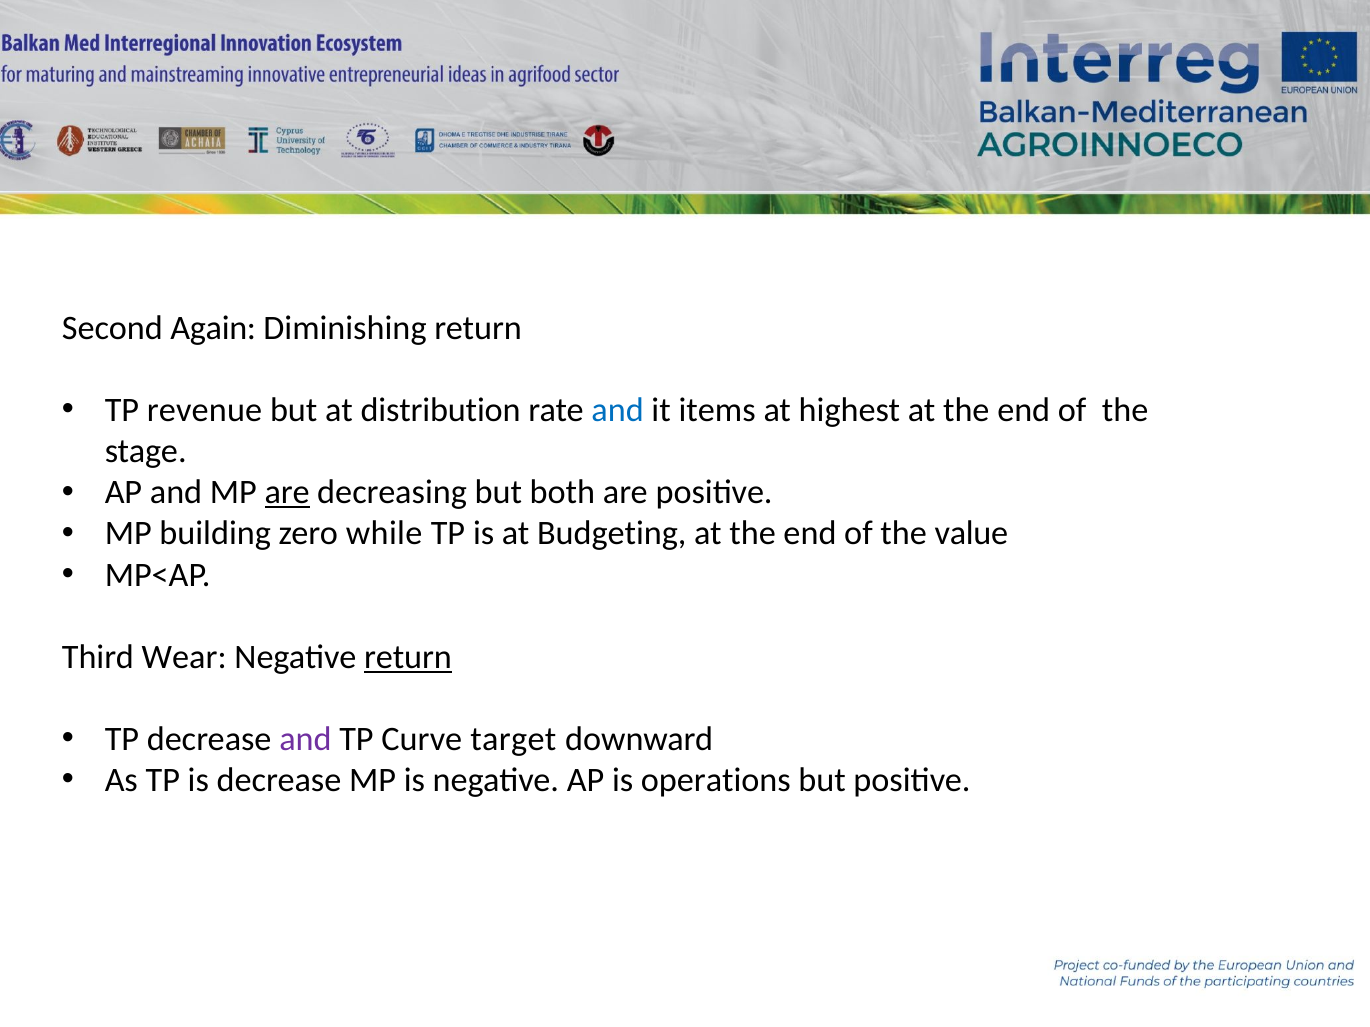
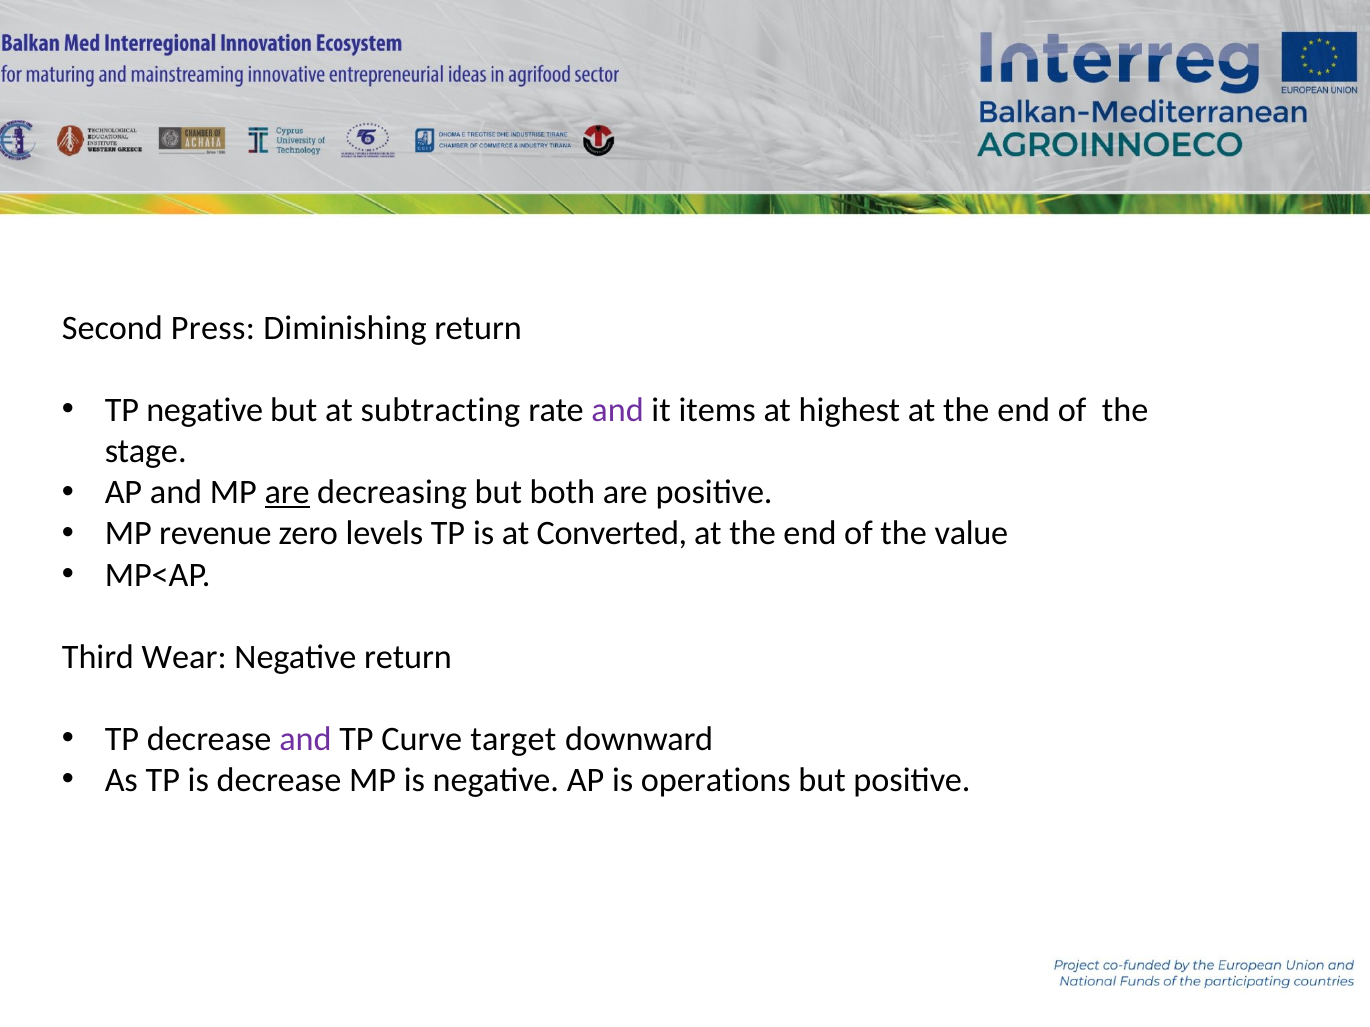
Again: Again -> Press
TP revenue: revenue -> negative
distribution: distribution -> subtracting
and at (618, 411) colour: blue -> purple
building: building -> revenue
while: while -> levels
Budgeting: Budgeting -> Converted
return at (408, 657) underline: present -> none
